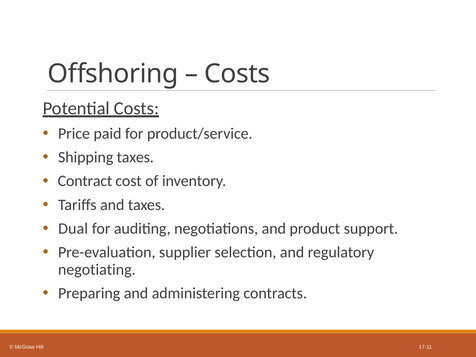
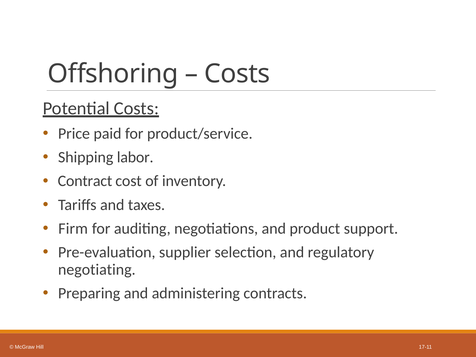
Shipping taxes: taxes -> labor
Dual: Dual -> Firm
